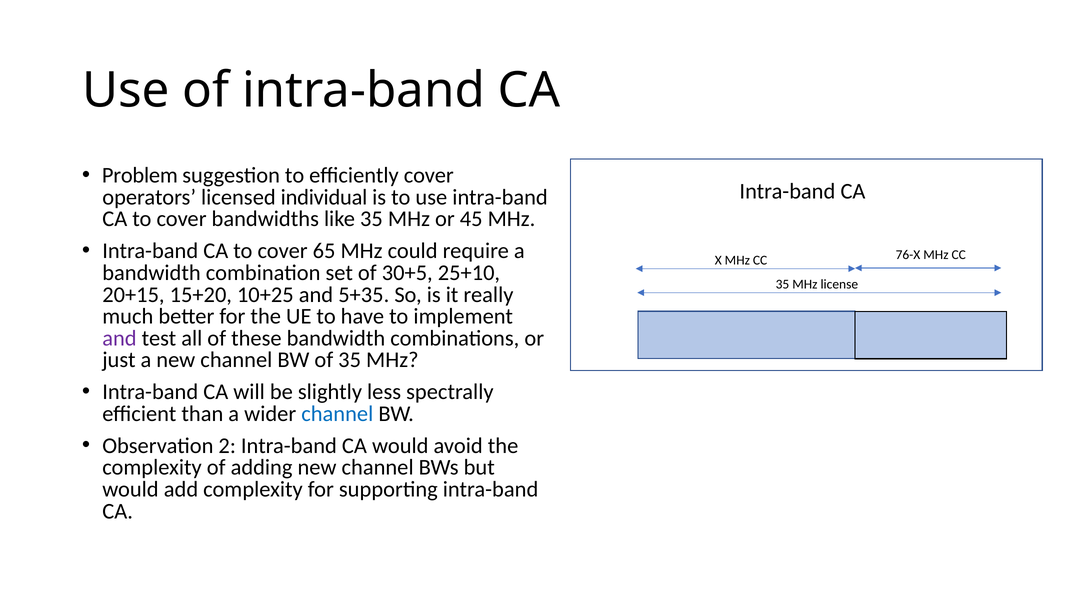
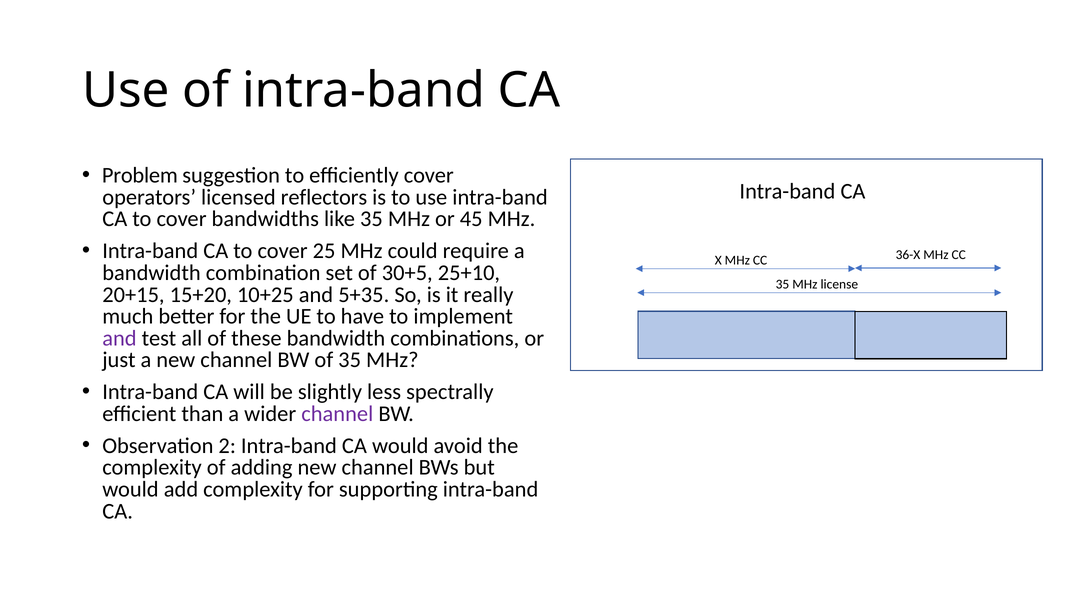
individual: individual -> reflectors
65: 65 -> 25
76-X: 76-X -> 36-X
channel at (337, 414) colour: blue -> purple
